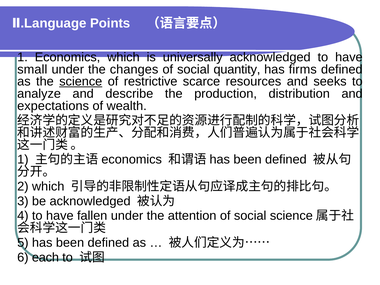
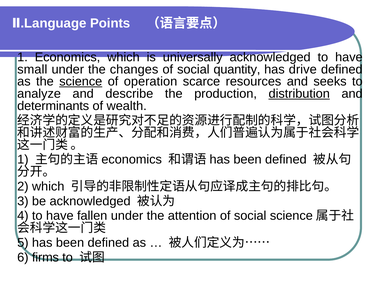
firms: firms -> drive
restrictive: restrictive -> operation
distribution underline: none -> present
expectations: expectations -> determinants
each: each -> firms
